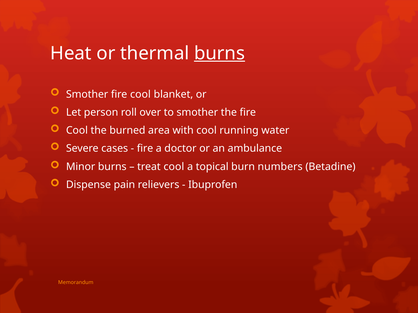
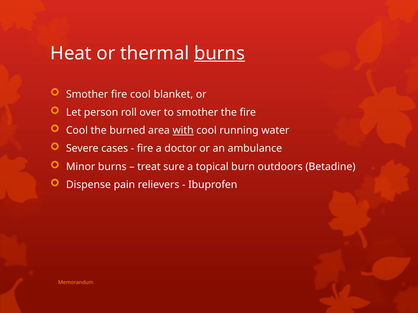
with underline: none -> present
treat cool: cool -> sure
numbers: numbers -> outdoors
